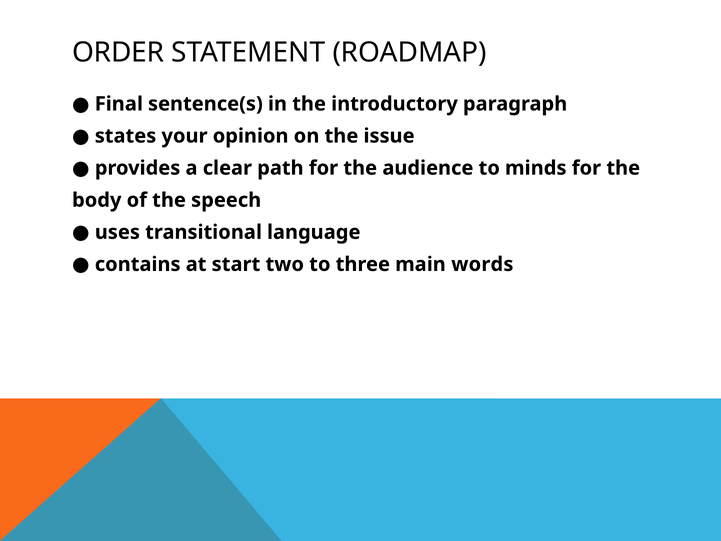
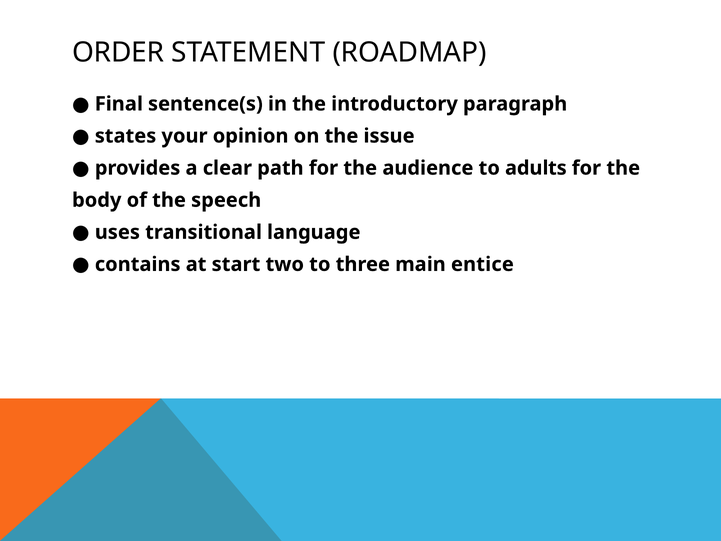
minds: minds -> adults
words: words -> entice
